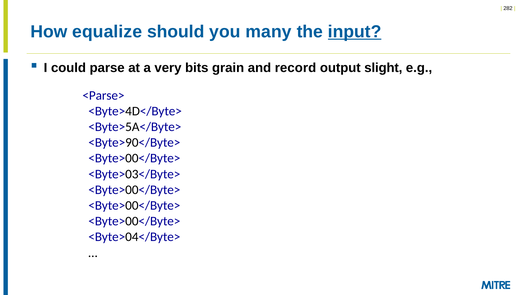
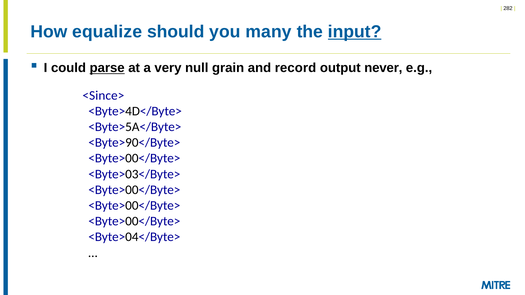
parse underline: none -> present
bits: bits -> null
slight: slight -> never
<Parse>: <Parse> -> <Since>
